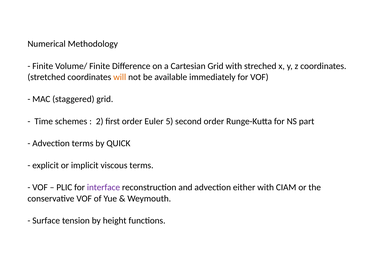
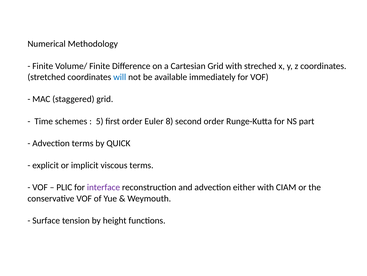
will colour: orange -> blue
2: 2 -> 5
5: 5 -> 8
